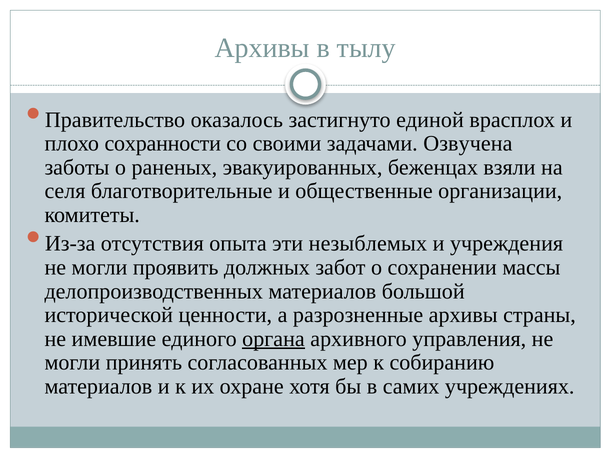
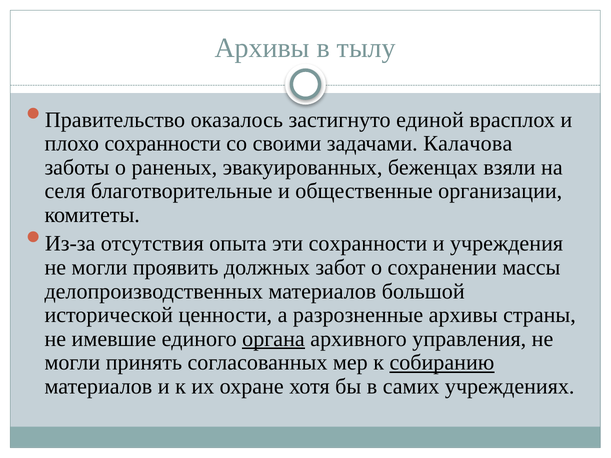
Озвучена: Озвучена -> Калачова
эти незыблемых: незыблемых -> сохранности
собиранию underline: none -> present
